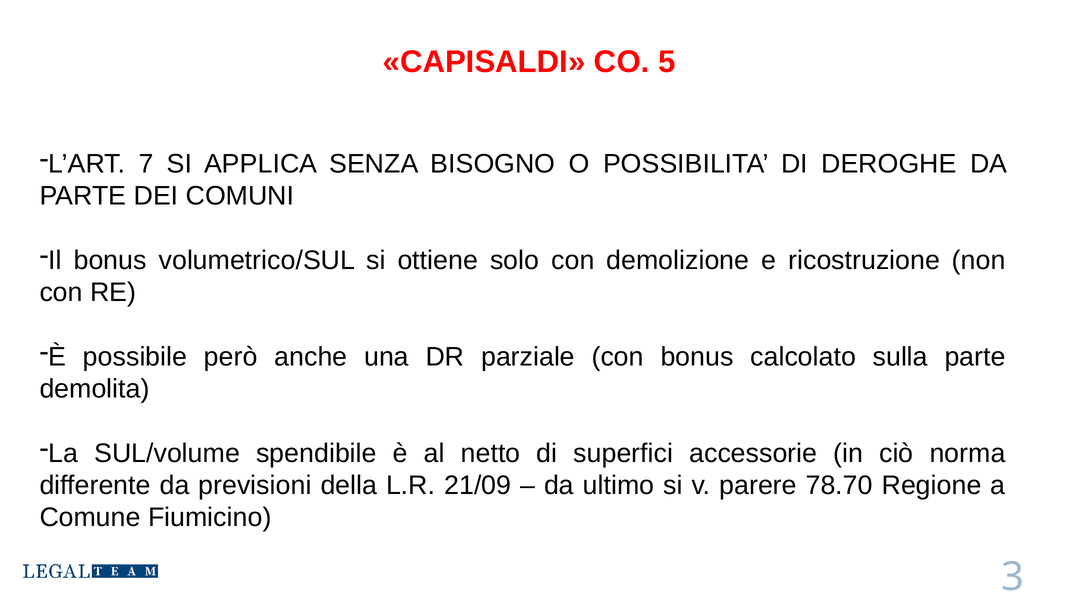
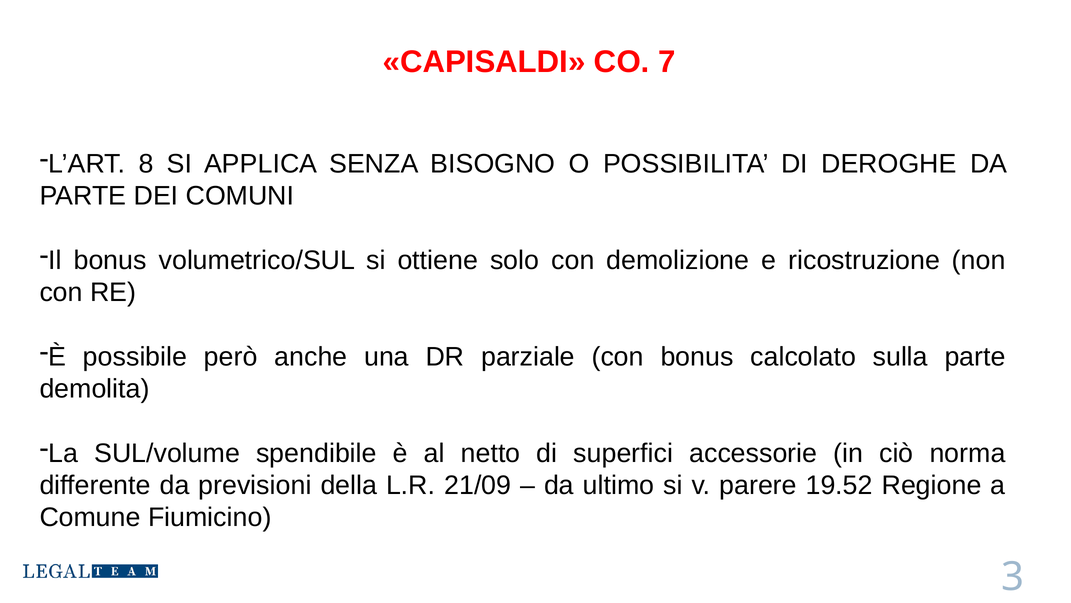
5: 5 -> 7
7: 7 -> 8
78.70: 78.70 -> 19.52
